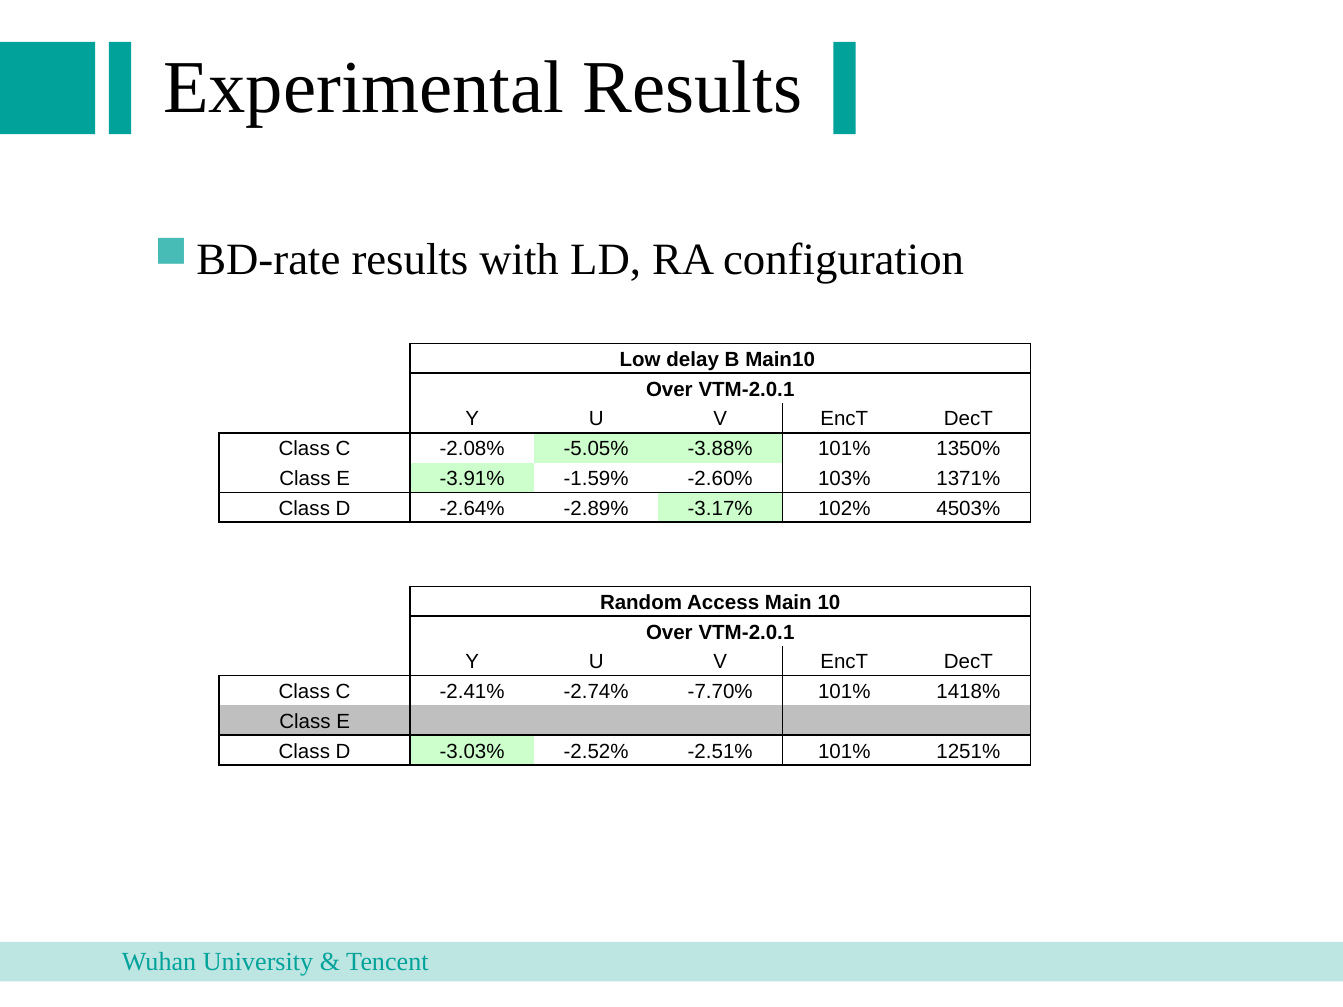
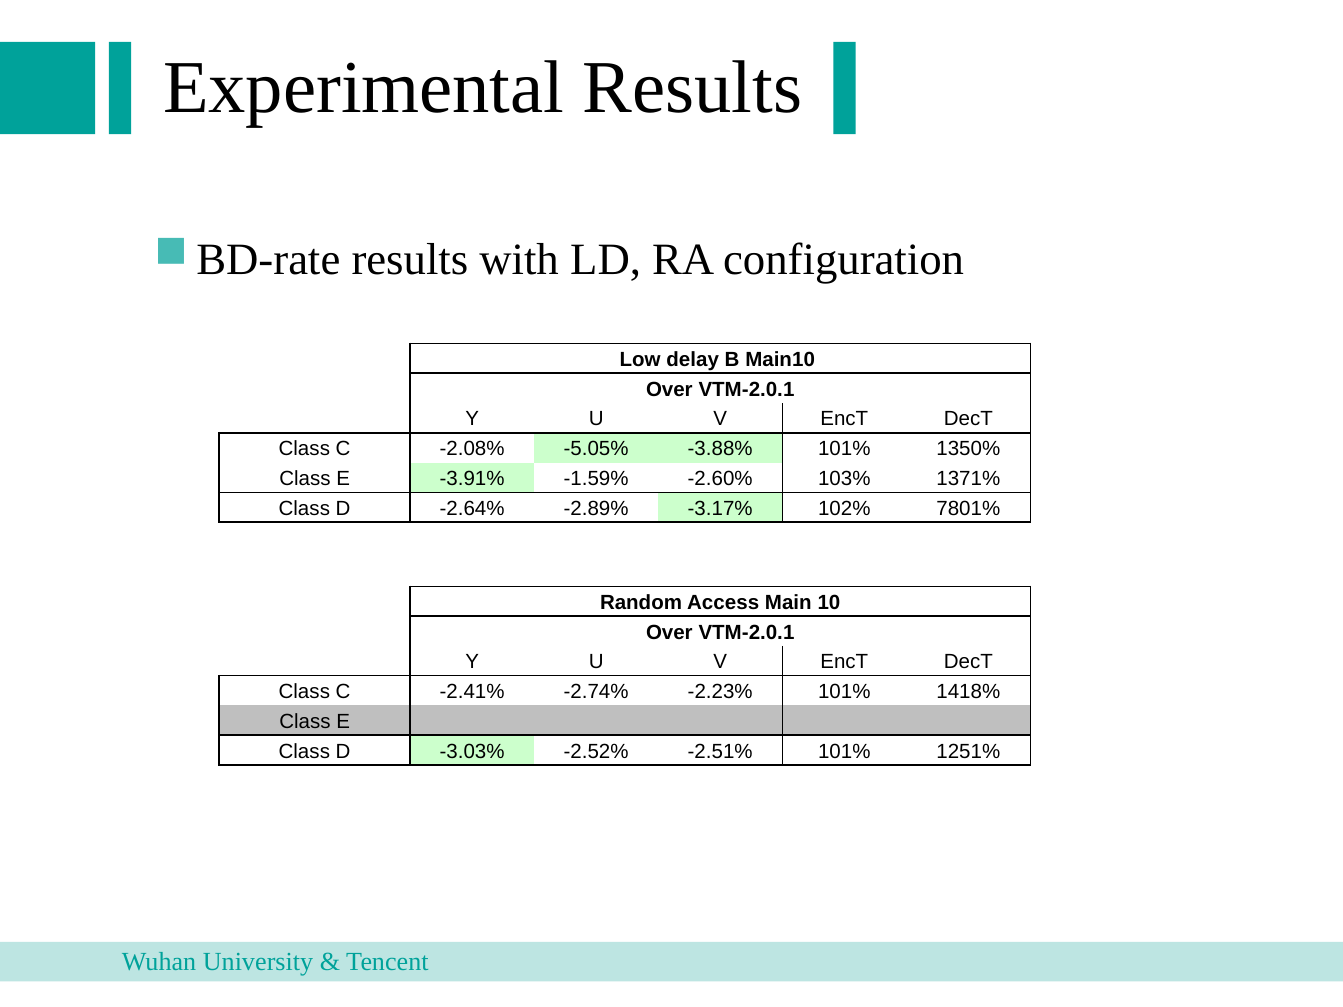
4503%: 4503% -> 7801%
-7.70%: -7.70% -> -2.23%
